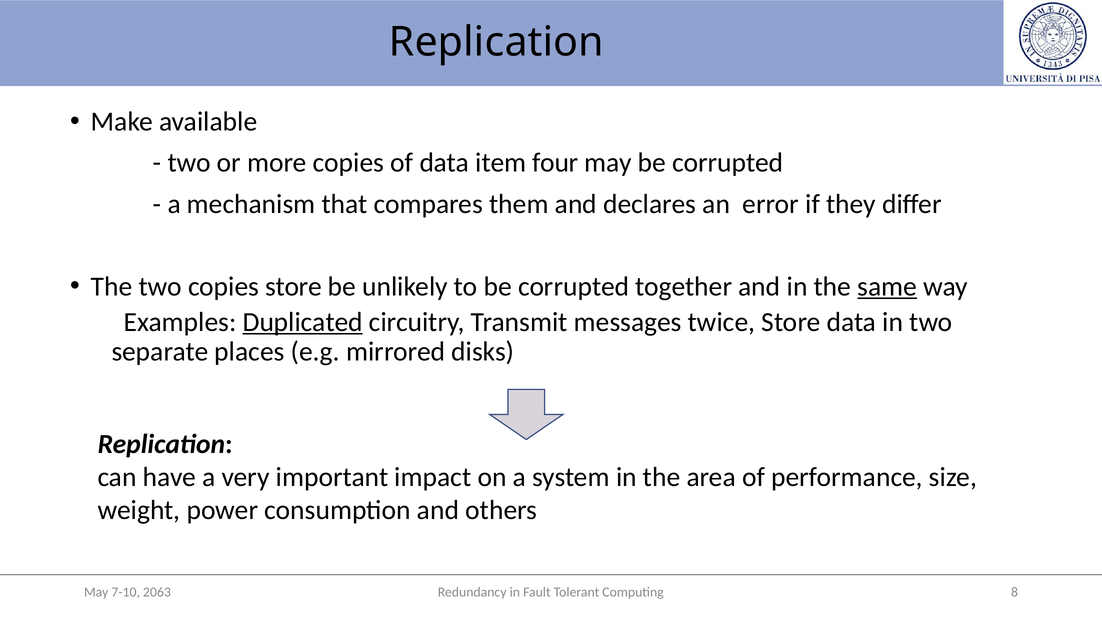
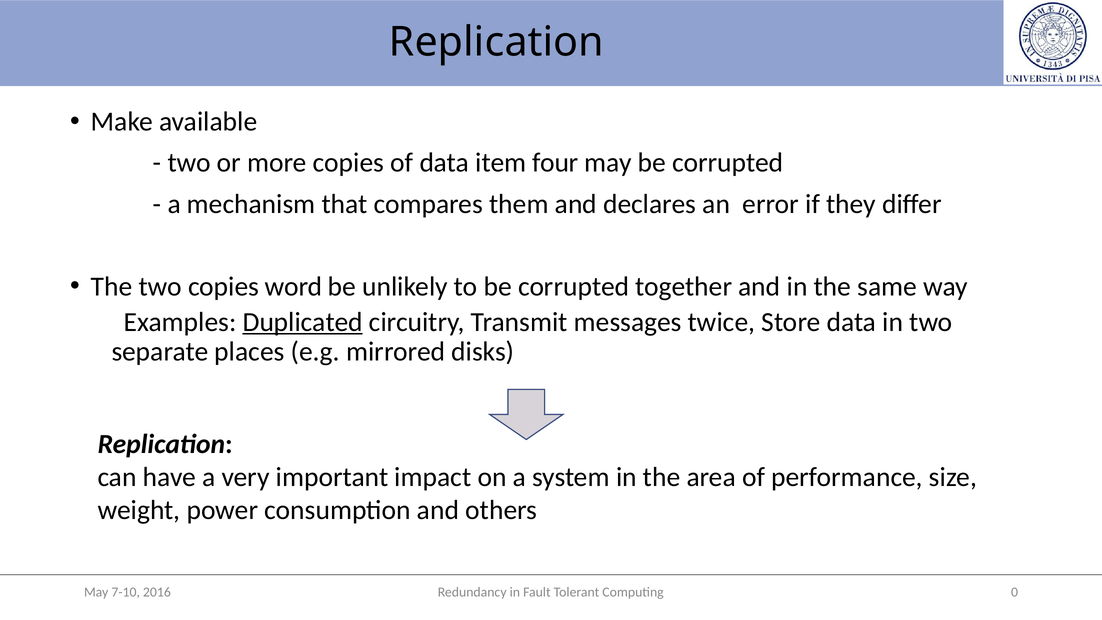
copies store: store -> word
same underline: present -> none
8: 8 -> 0
2063: 2063 -> 2016
